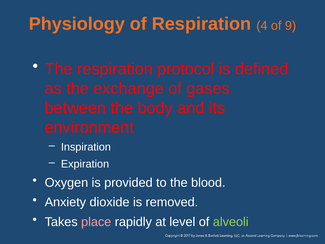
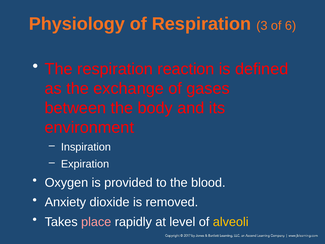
4: 4 -> 3
9: 9 -> 6
protocol: protocol -> reaction
alveoli colour: light green -> yellow
